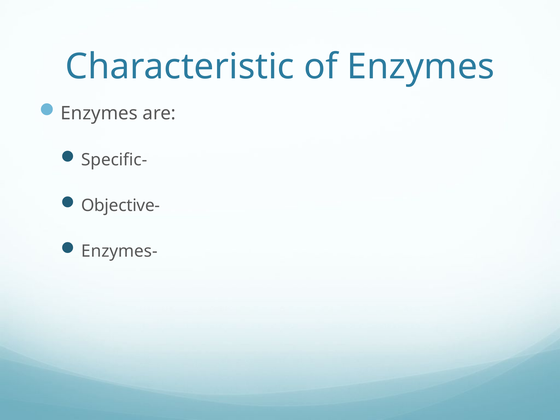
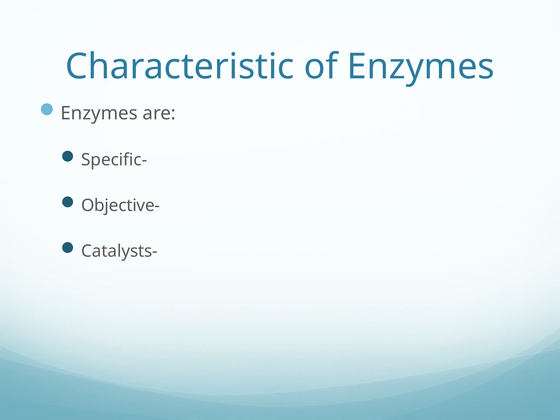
Enzymes-: Enzymes- -> Catalysts-
